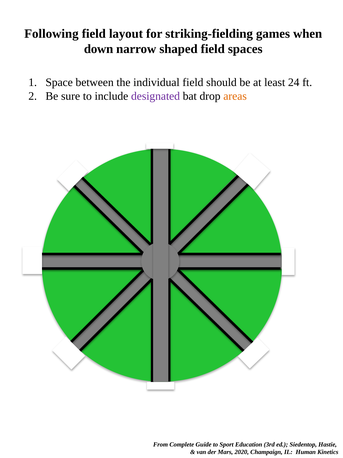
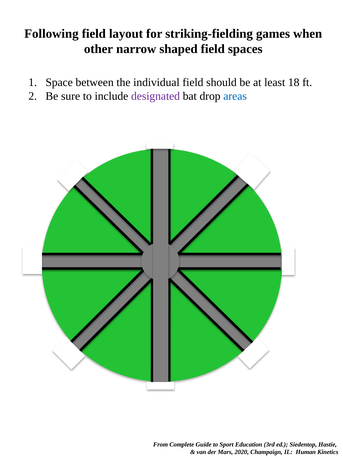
down: down -> other
24: 24 -> 18
areas colour: orange -> blue
